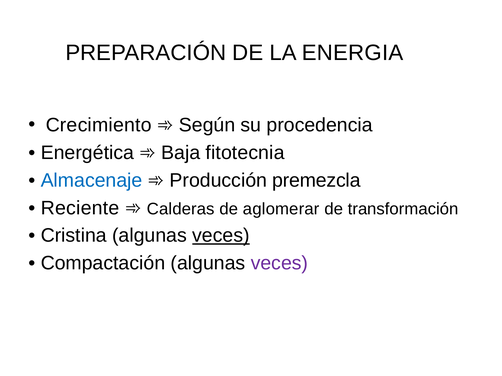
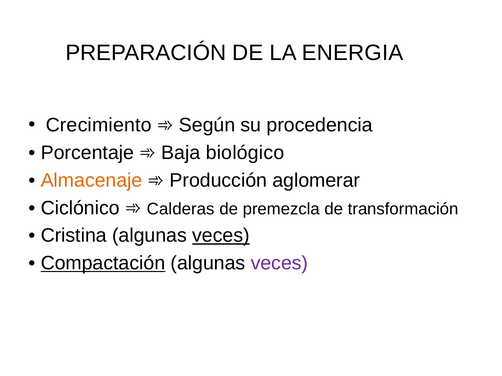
Energética: Energética -> Porcentaje
fitotecnia: fitotecnia -> biológico
Almacenaje colour: blue -> orange
premezcla: premezcla -> aglomerar
Reciente: Reciente -> Ciclónico
aglomerar: aglomerar -> premezcla
Compactación underline: none -> present
